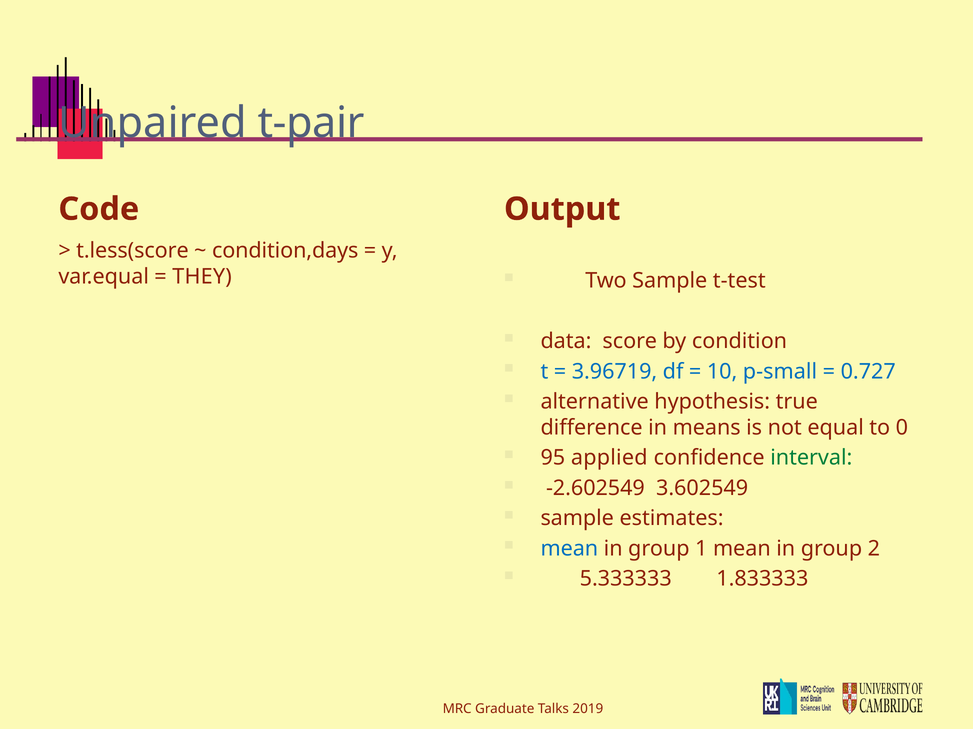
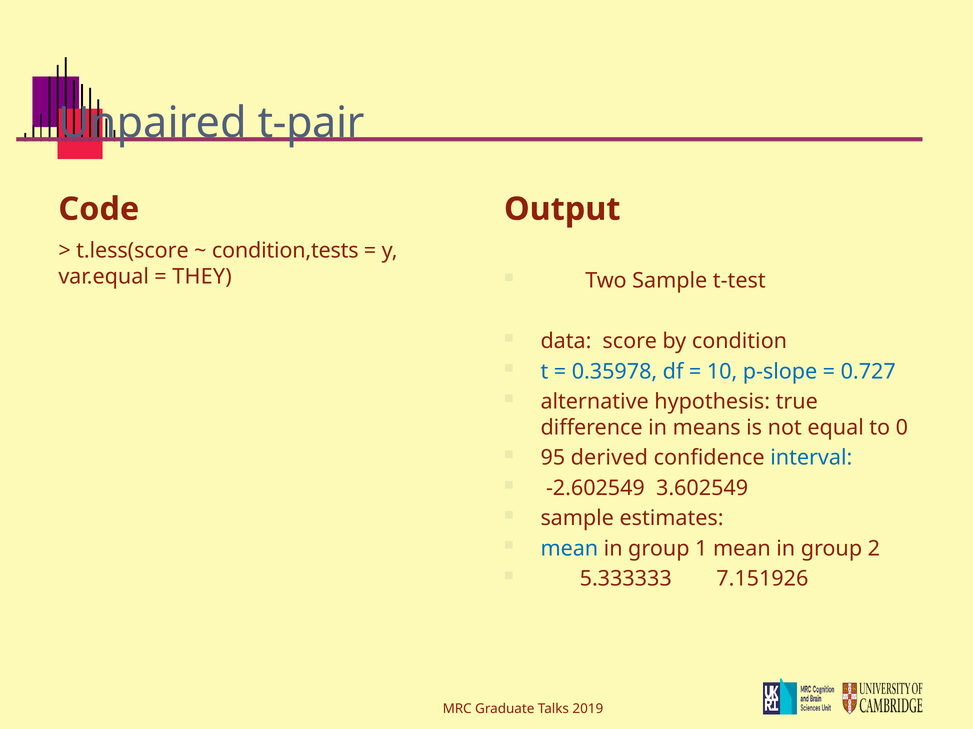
condition,days: condition,days -> condition,tests
3.96719: 3.96719 -> 0.35978
p-small: p-small -> p-slope
applied: applied -> derived
interval colour: green -> blue
1.833333: 1.833333 -> 7.151926
